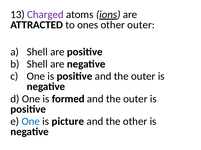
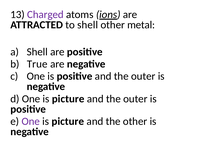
to ones: ones -> shell
other outer: outer -> metal
Shell at (37, 64): Shell -> True
d One is formed: formed -> picture
One at (31, 122) colour: blue -> purple
